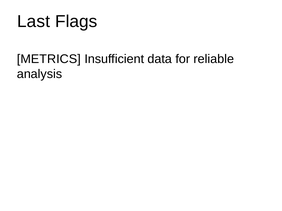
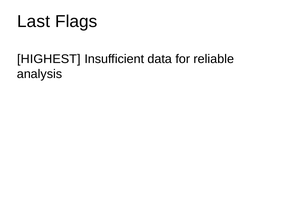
METRICS: METRICS -> HIGHEST
